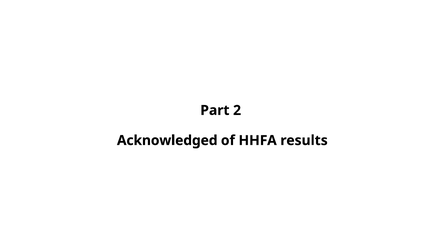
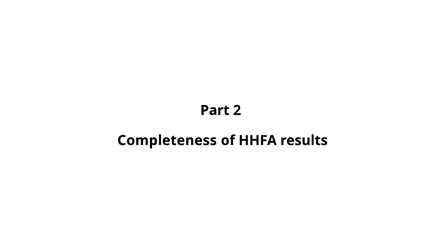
Acknowledged: Acknowledged -> Completeness
